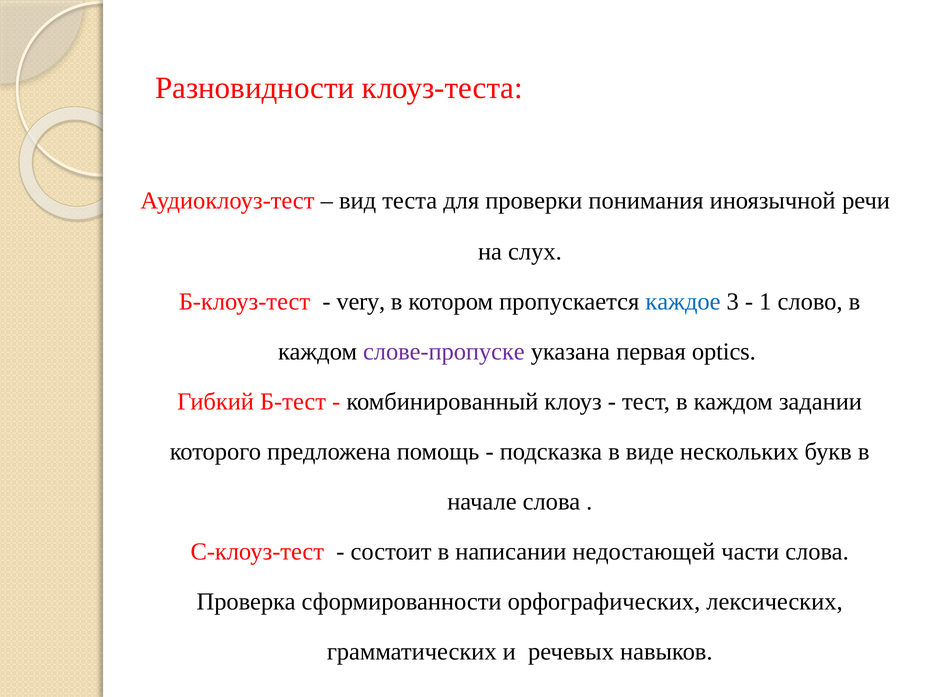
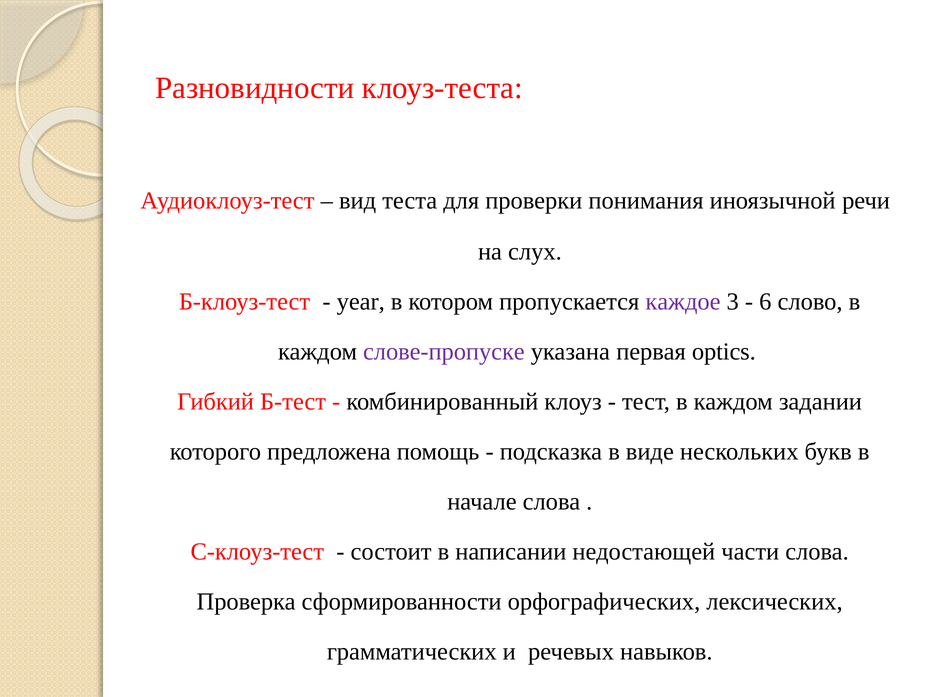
very: very -> year
каждое colour: blue -> purple
1: 1 -> 6
